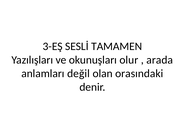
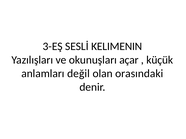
TAMAMEN: TAMAMEN -> KELIMENIN
olur: olur -> açar
arada: arada -> küçük
